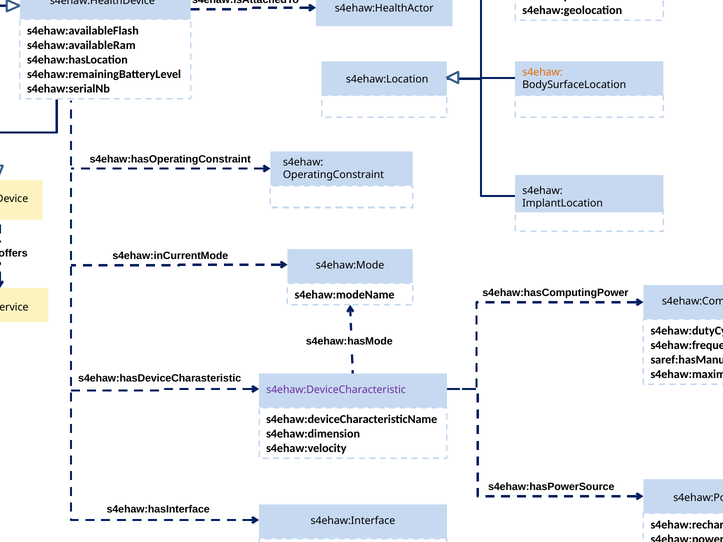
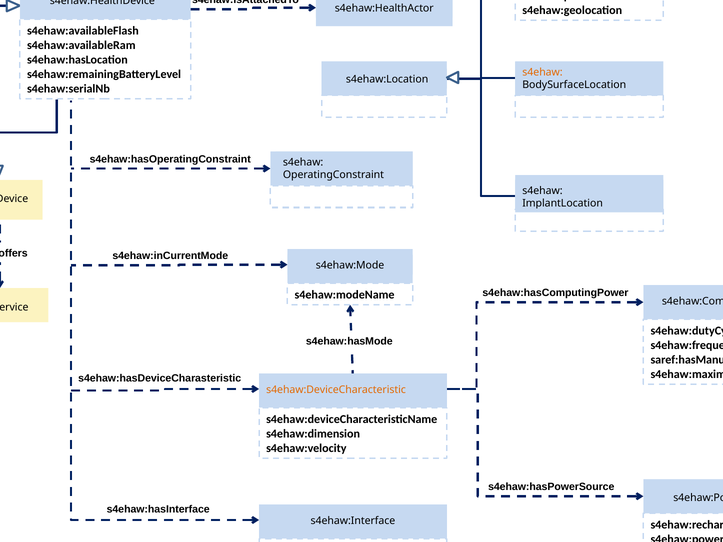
s4ehaw:DeviceCharacteristic colour: purple -> orange
